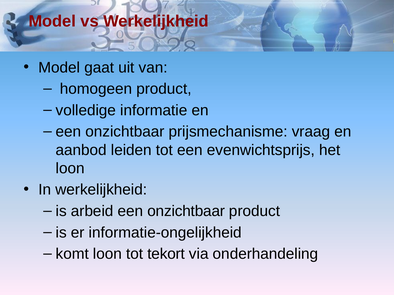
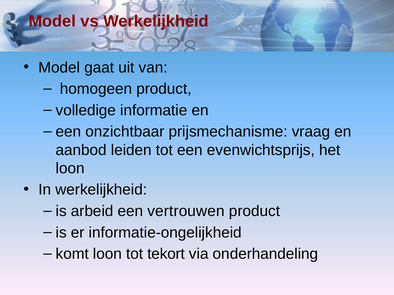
arbeid een onzichtbaar: onzichtbaar -> vertrouwen
